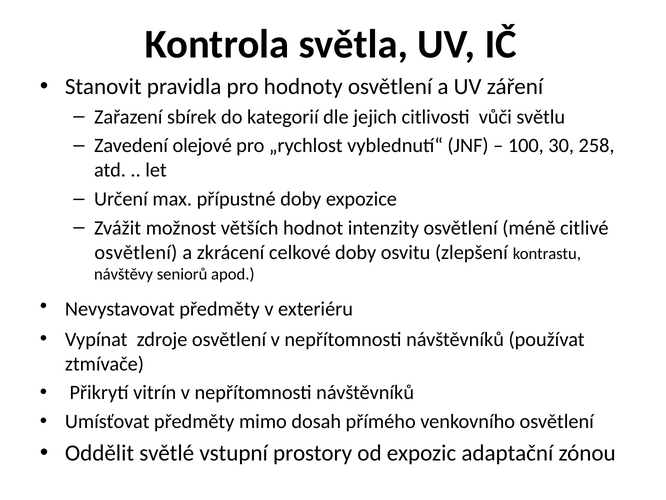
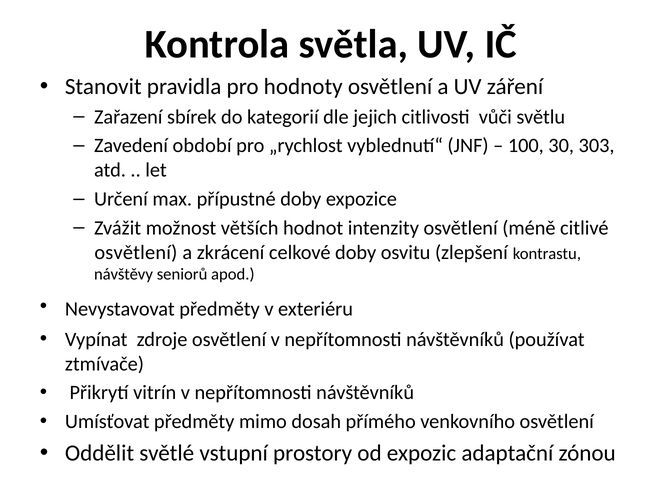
olejové: olejové -> období
258: 258 -> 303
